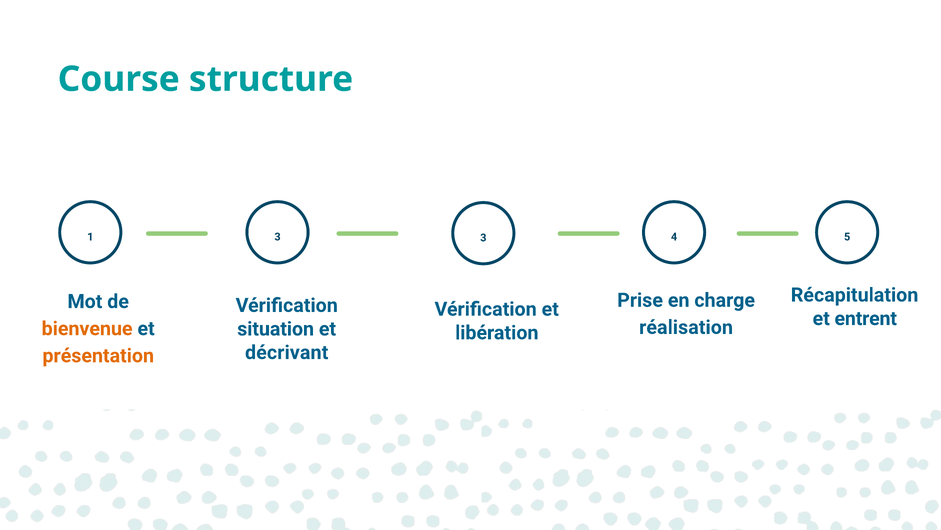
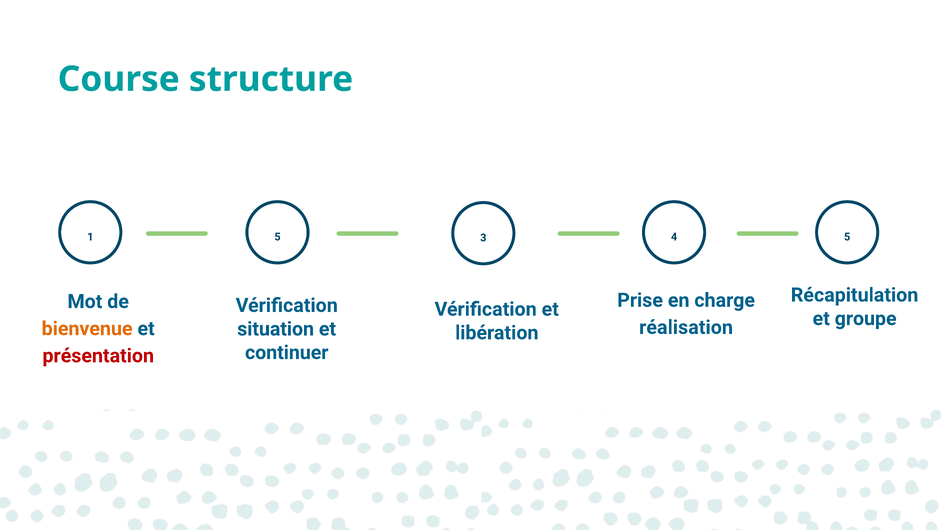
1 3: 3 -> 5
entrent: entrent -> groupe
décrivant: décrivant -> continuer
présentation colour: orange -> red
